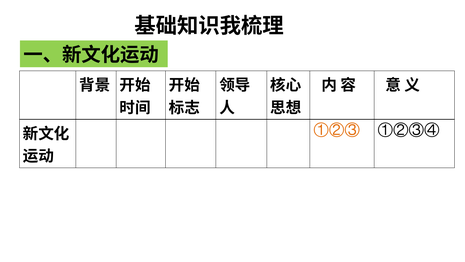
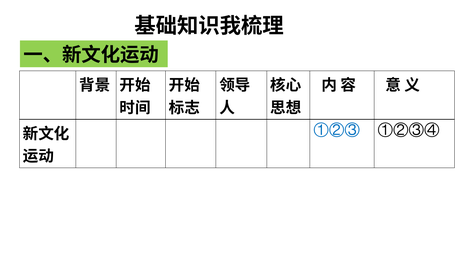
①②③ colour: orange -> blue
